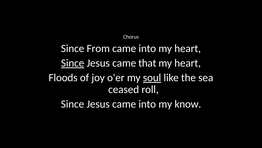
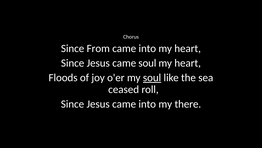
Since at (73, 63) underline: present -> none
came that: that -> soul
know: know -> there
